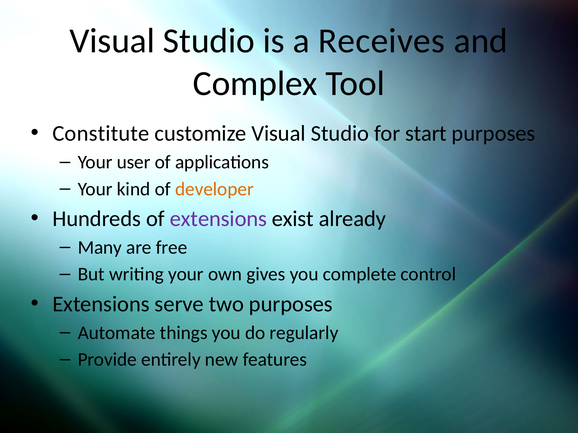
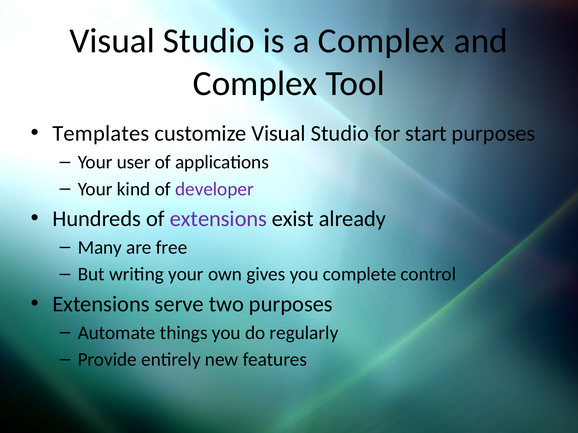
a Receives: Receives -> Complex
Constitute: Constitute -> Templates
developer colour: orange -> purple
